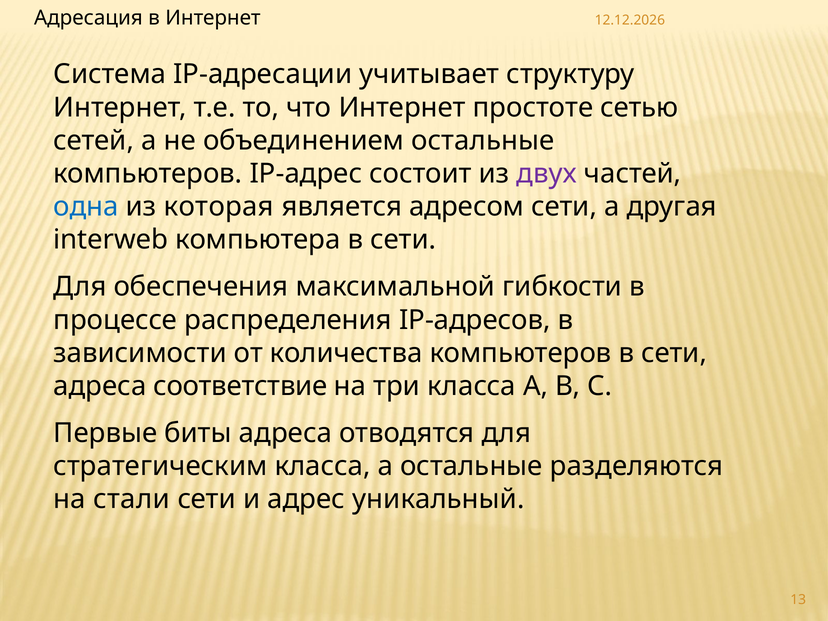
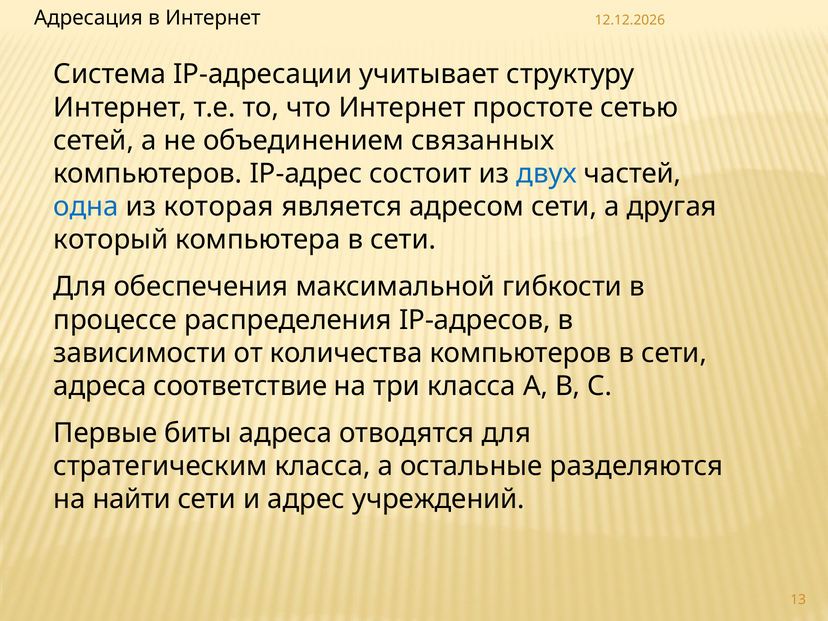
объединением остальные: остальные -> связанных
двух colour: purple -> blue
interweb: interweb -> который
стали: стали -> найти
уникальный: уникальный -> учреждений
